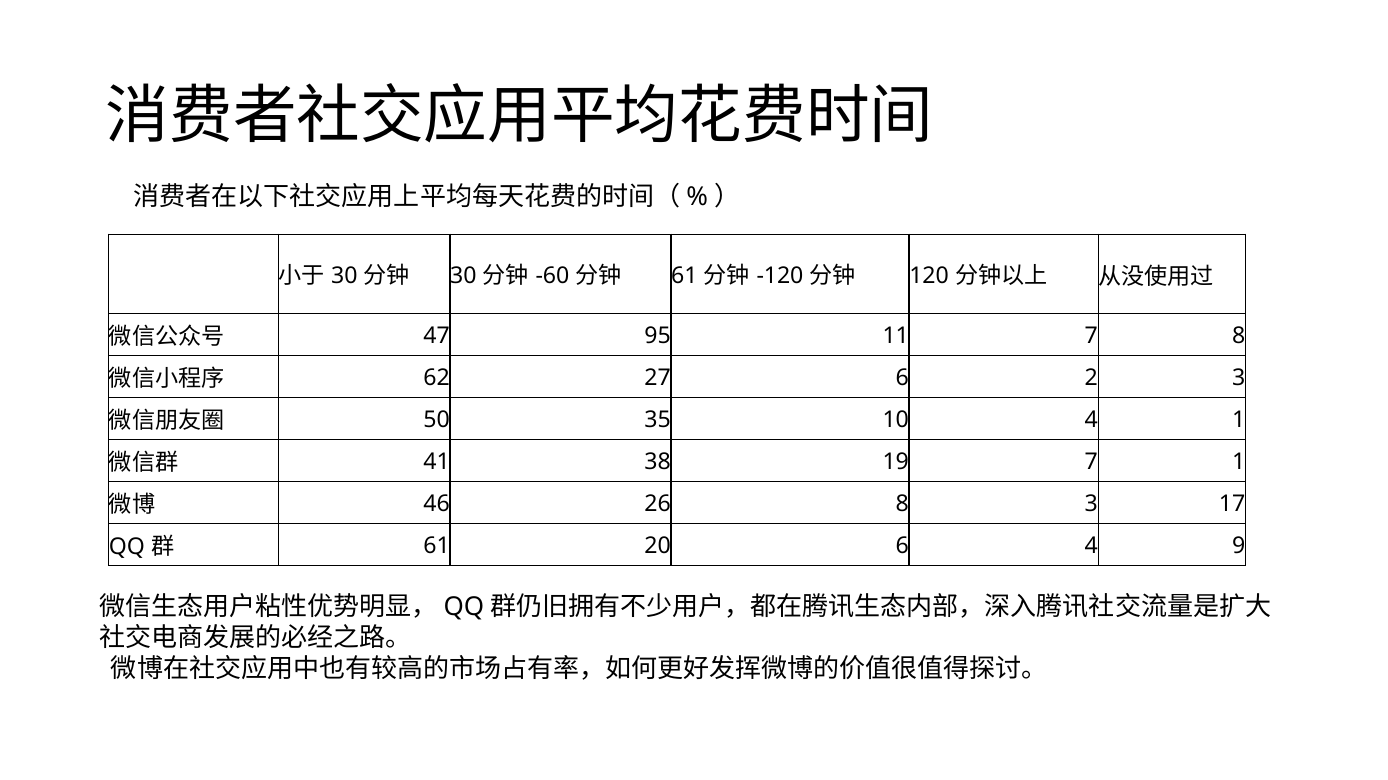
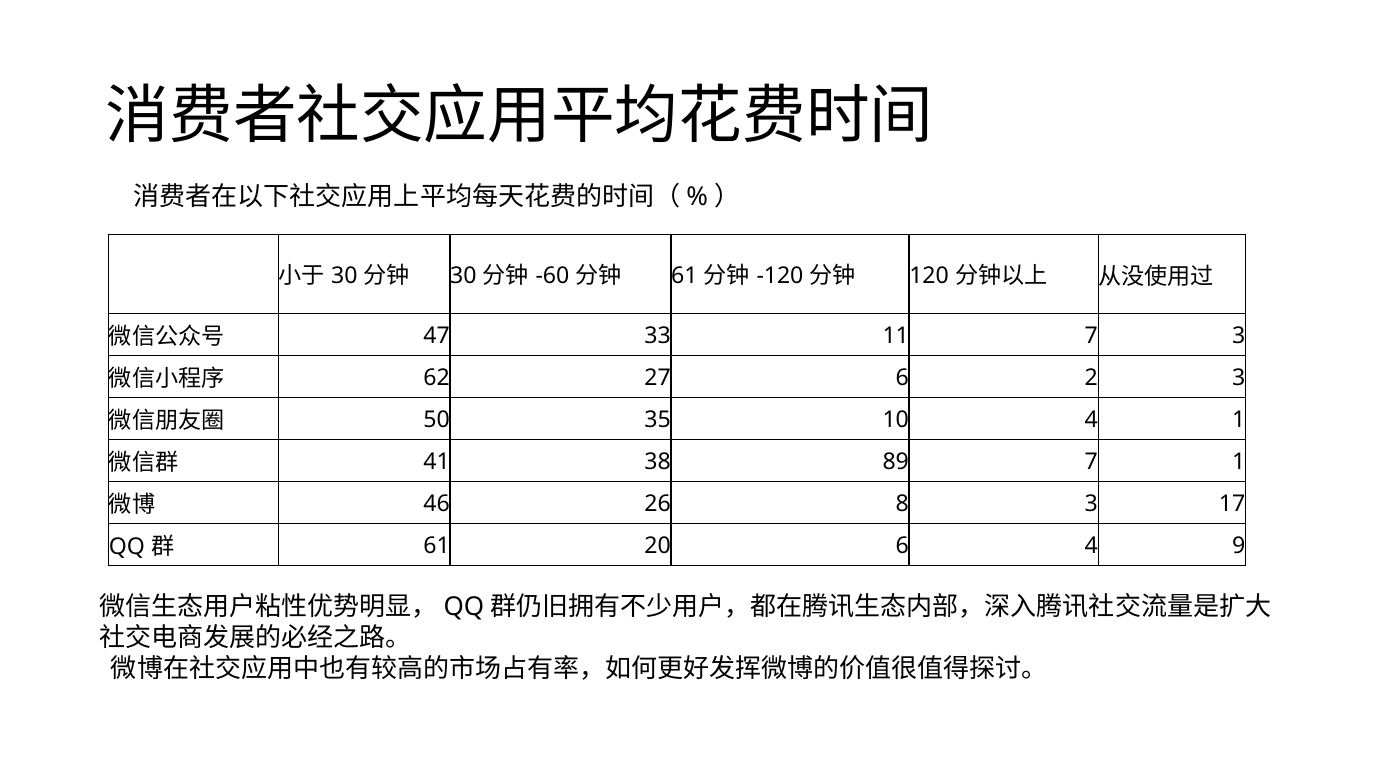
95: 95 -> 33
7 8: 8 -> 3
19: 19 -> 89
